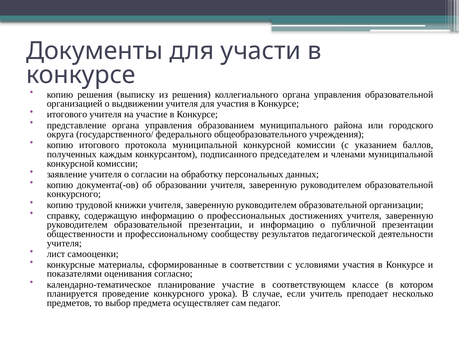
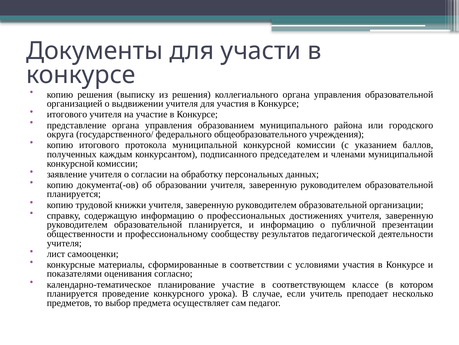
конкурсного at (74, 194): конкурсного -> планируется
презентации at (215, 224): презентации -> планируется
